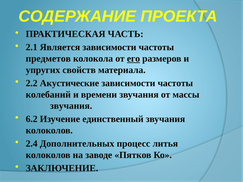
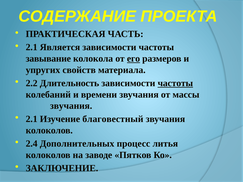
предметов: предметов -> завывание
Акустические: Акустические -> Длительность
частоты at (175, 83) underline: none -> present
6.2 at (32, 119): 6.2 -> 2.1
единственный: единственный -> благовестный
